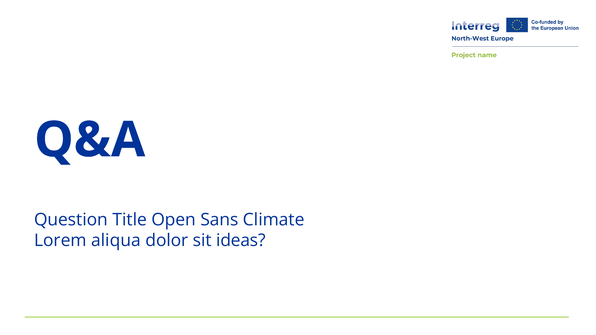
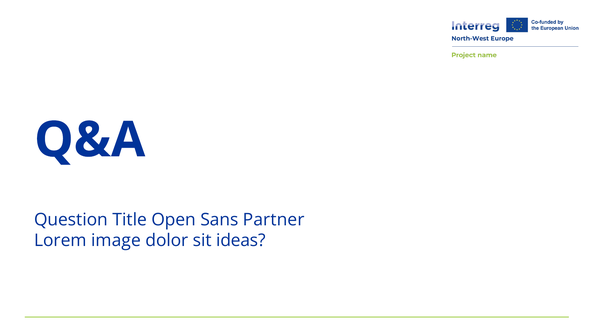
Climate: Climate -> Partner
aliqua: aliqua -> image
